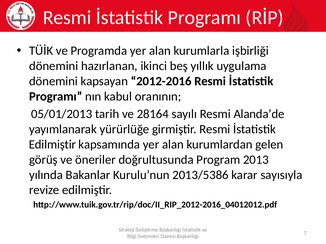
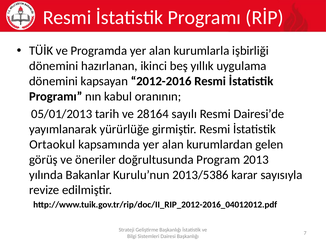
Alanda’de: Alanda’de -> Dairesi’de
Edilmiştir at (52, 145): Edilmiştir -> Ortaokul
